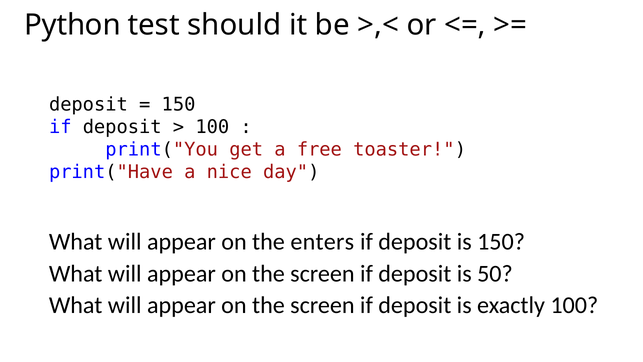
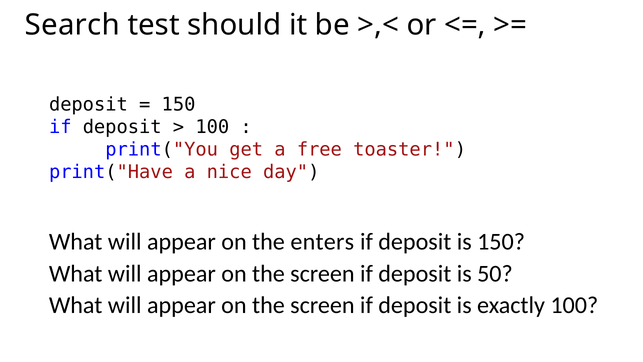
Python: Python -> Search
